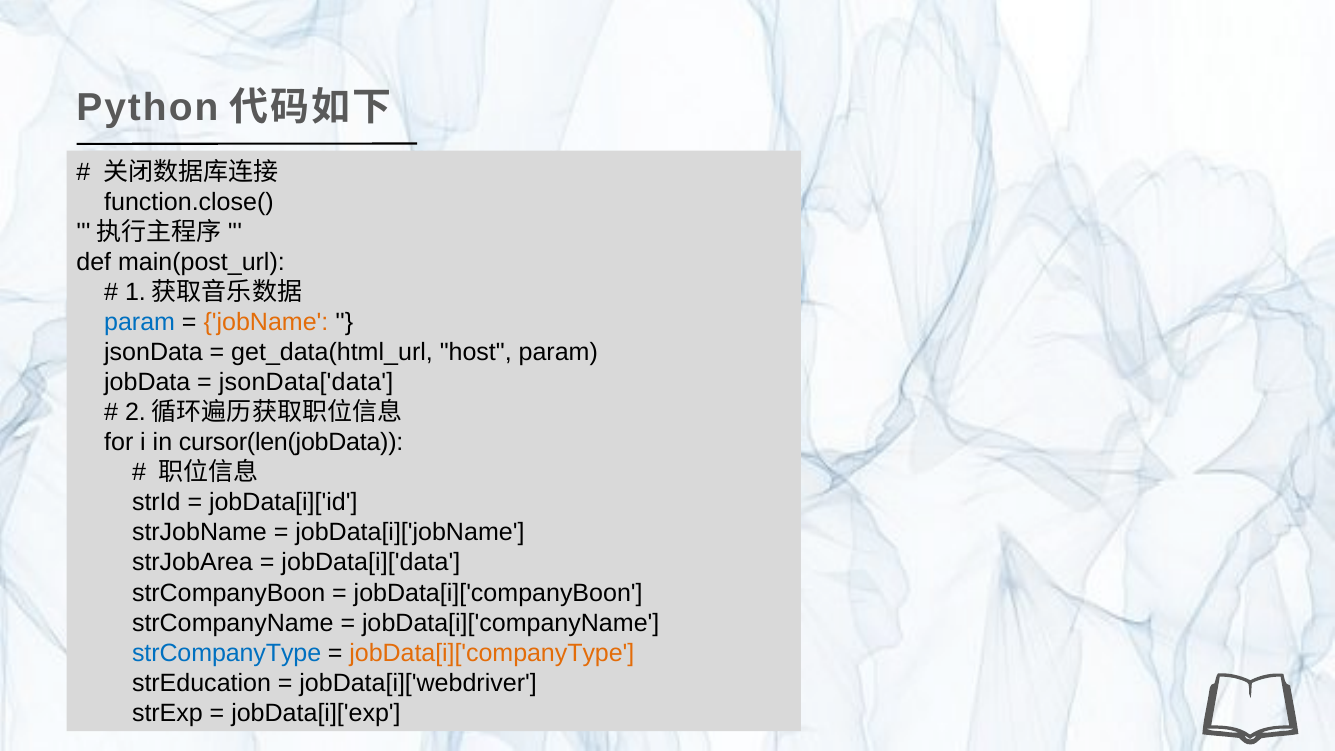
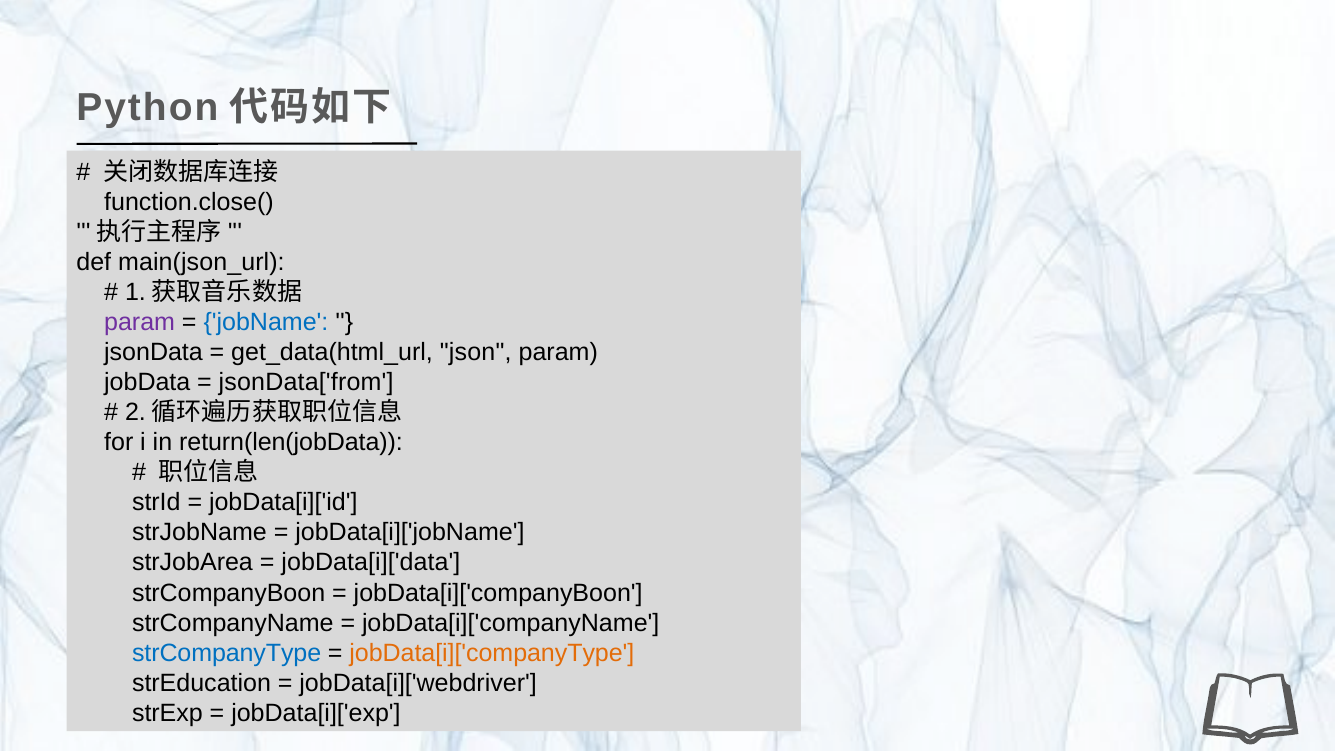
main(post_url: main(post_url -> main(json_url
param at (140, 322) colour: blue -> purple
jobName colour: orange -> blue
host: host -> json
jsonData['data: jsonData['data -> jsonData['from
cursor(len(jobData: cursor(len(jobData -> return(len(jobData
